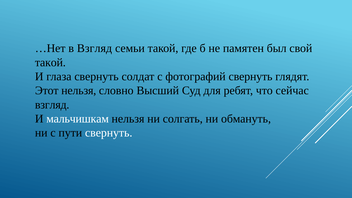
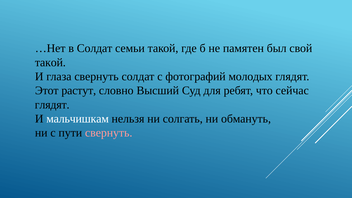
в Взгляд: Взгляд -> Солдат
фотографий свернуть: свернуть -> молодых
Этот нельзя: нельзя -> растут
взгляд at (52, 105): взгляд -> глядят
свернуть at (109, 133) colour: white -> pink
